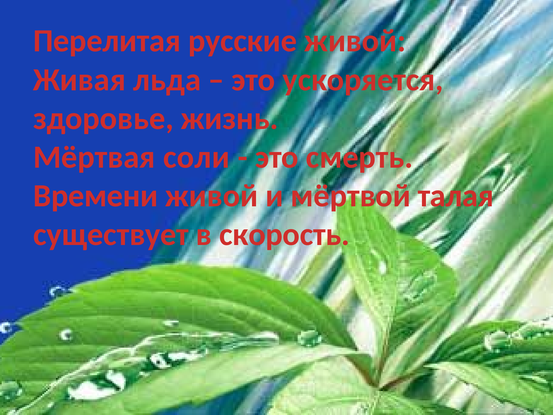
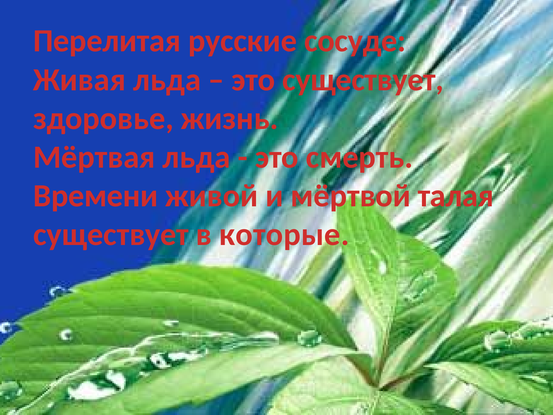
русские живой: живой -> сосуде
это ускоряется: ускоряется -> существует
Мёртвая соли: соли -> льда
скорость: скорость -> которые
